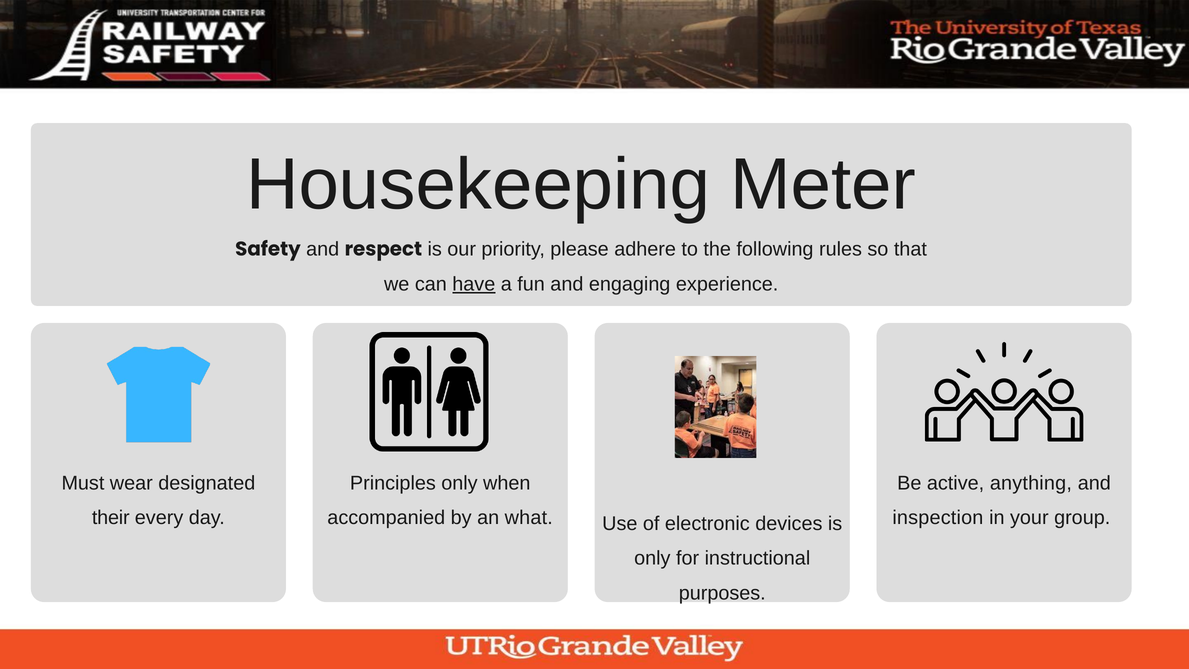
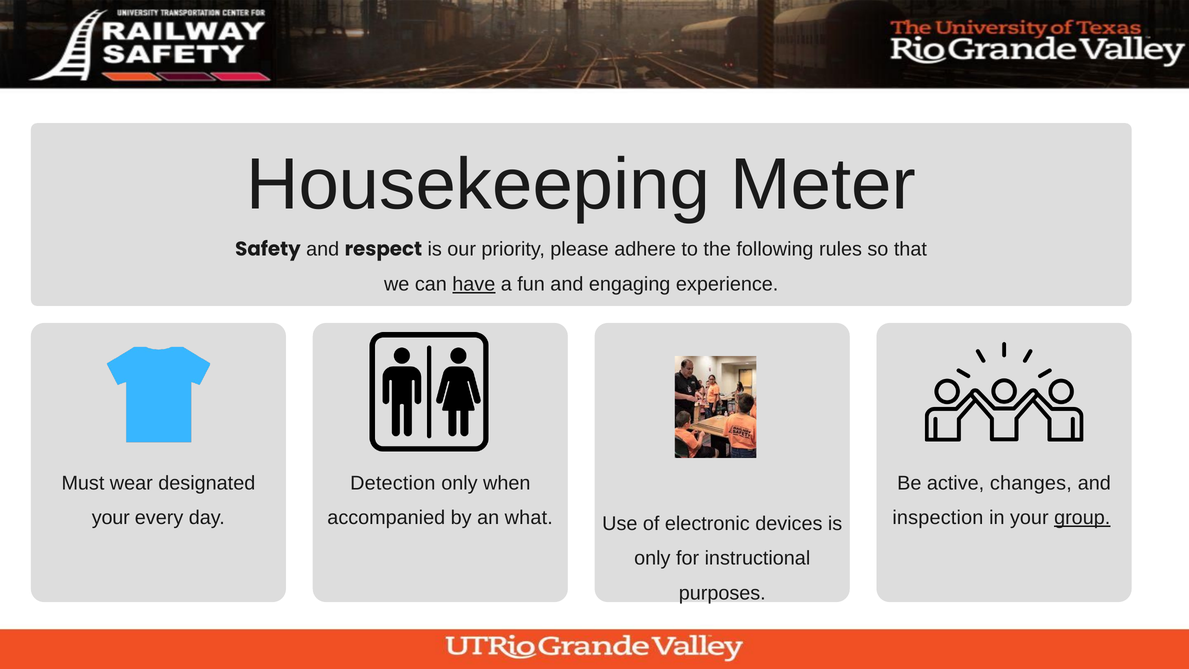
Principles: Principles -> Detection
anything: anything -> changes
their at (111, 518): their -> your
group underline: none -> present
